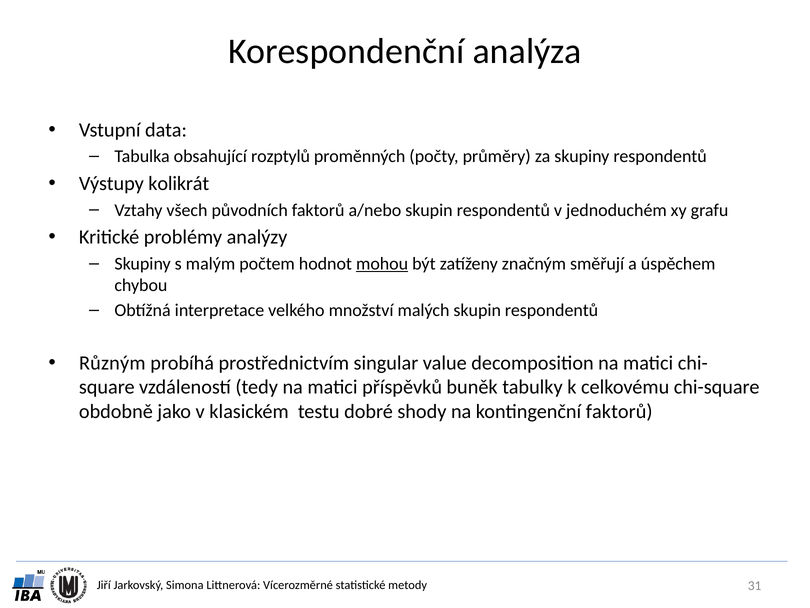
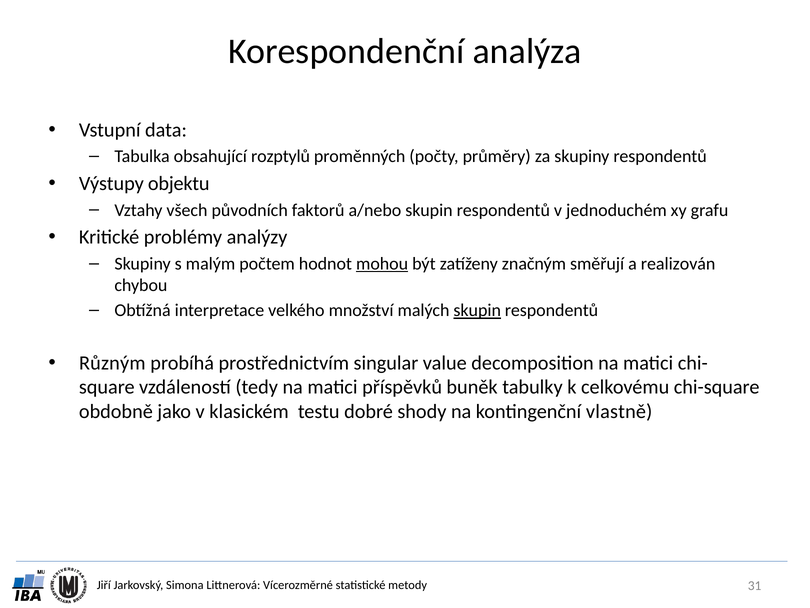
kolikrát: kolikrát -> objektu
úspěchem: úspěchem -> realizován
skupin at (477, 310) underline: none -> present
kontingenční faktorů: faktorů -> vlastně
